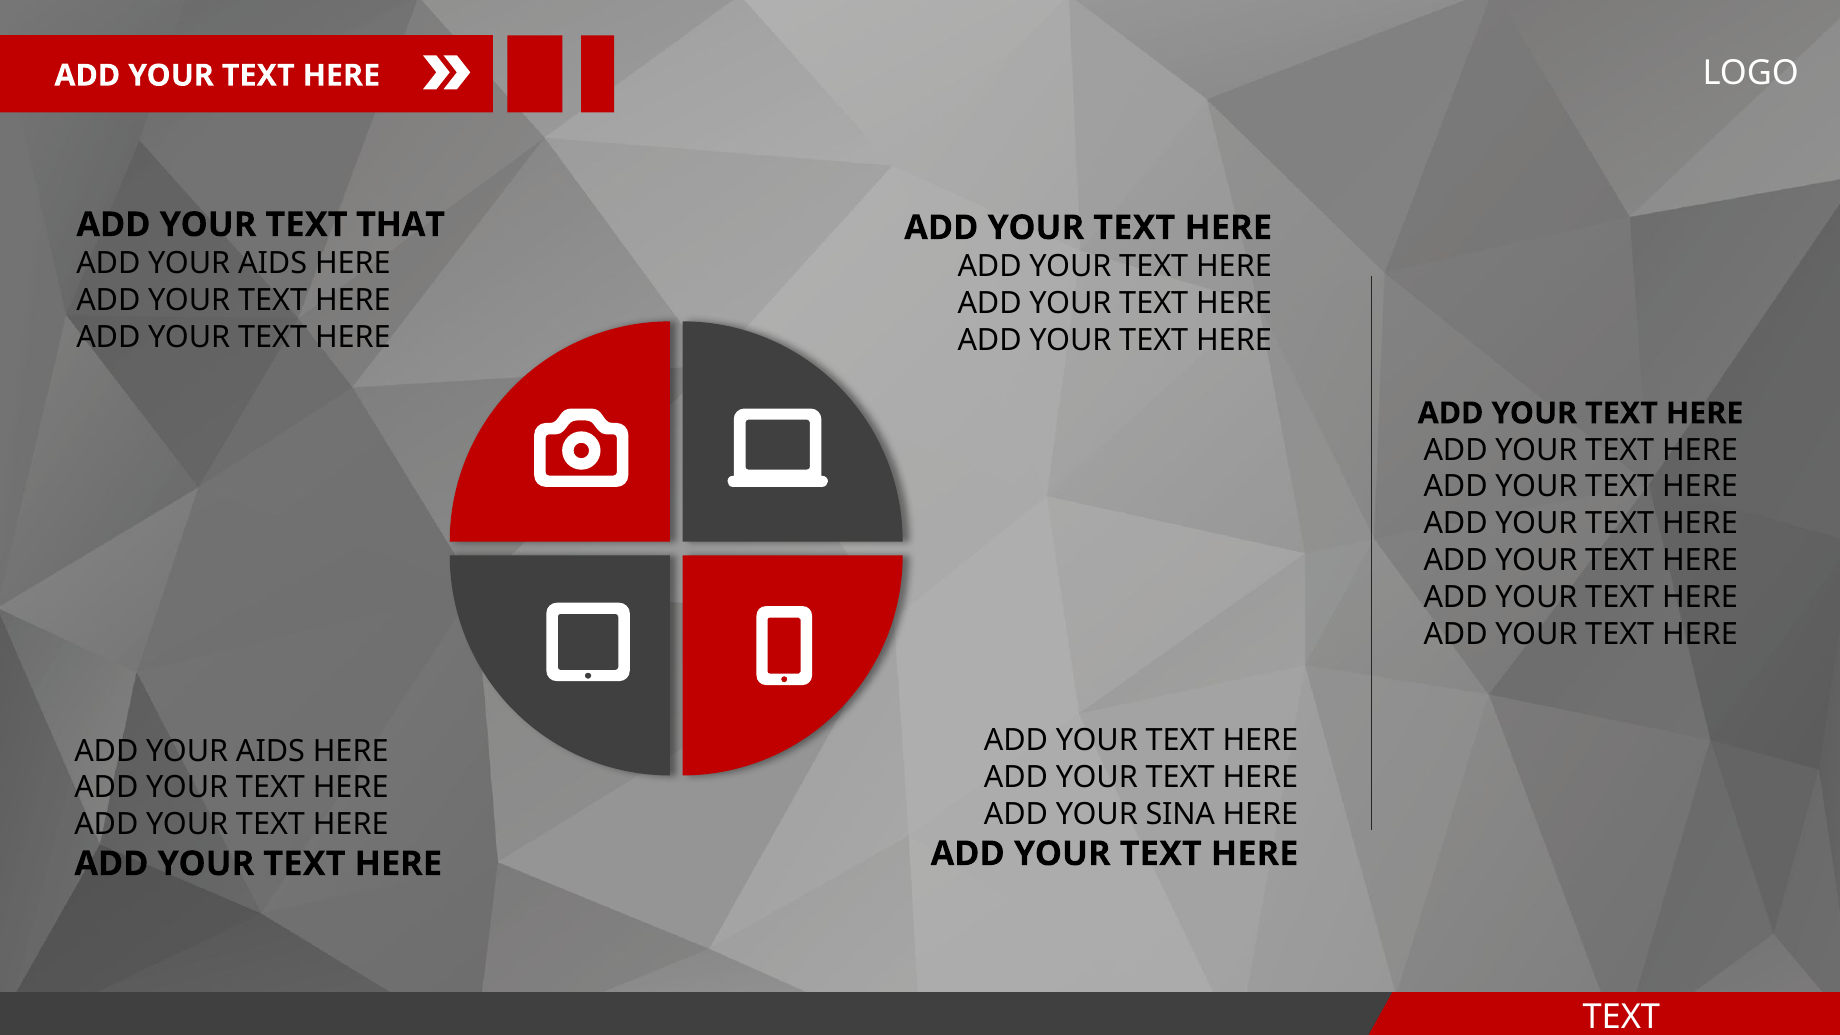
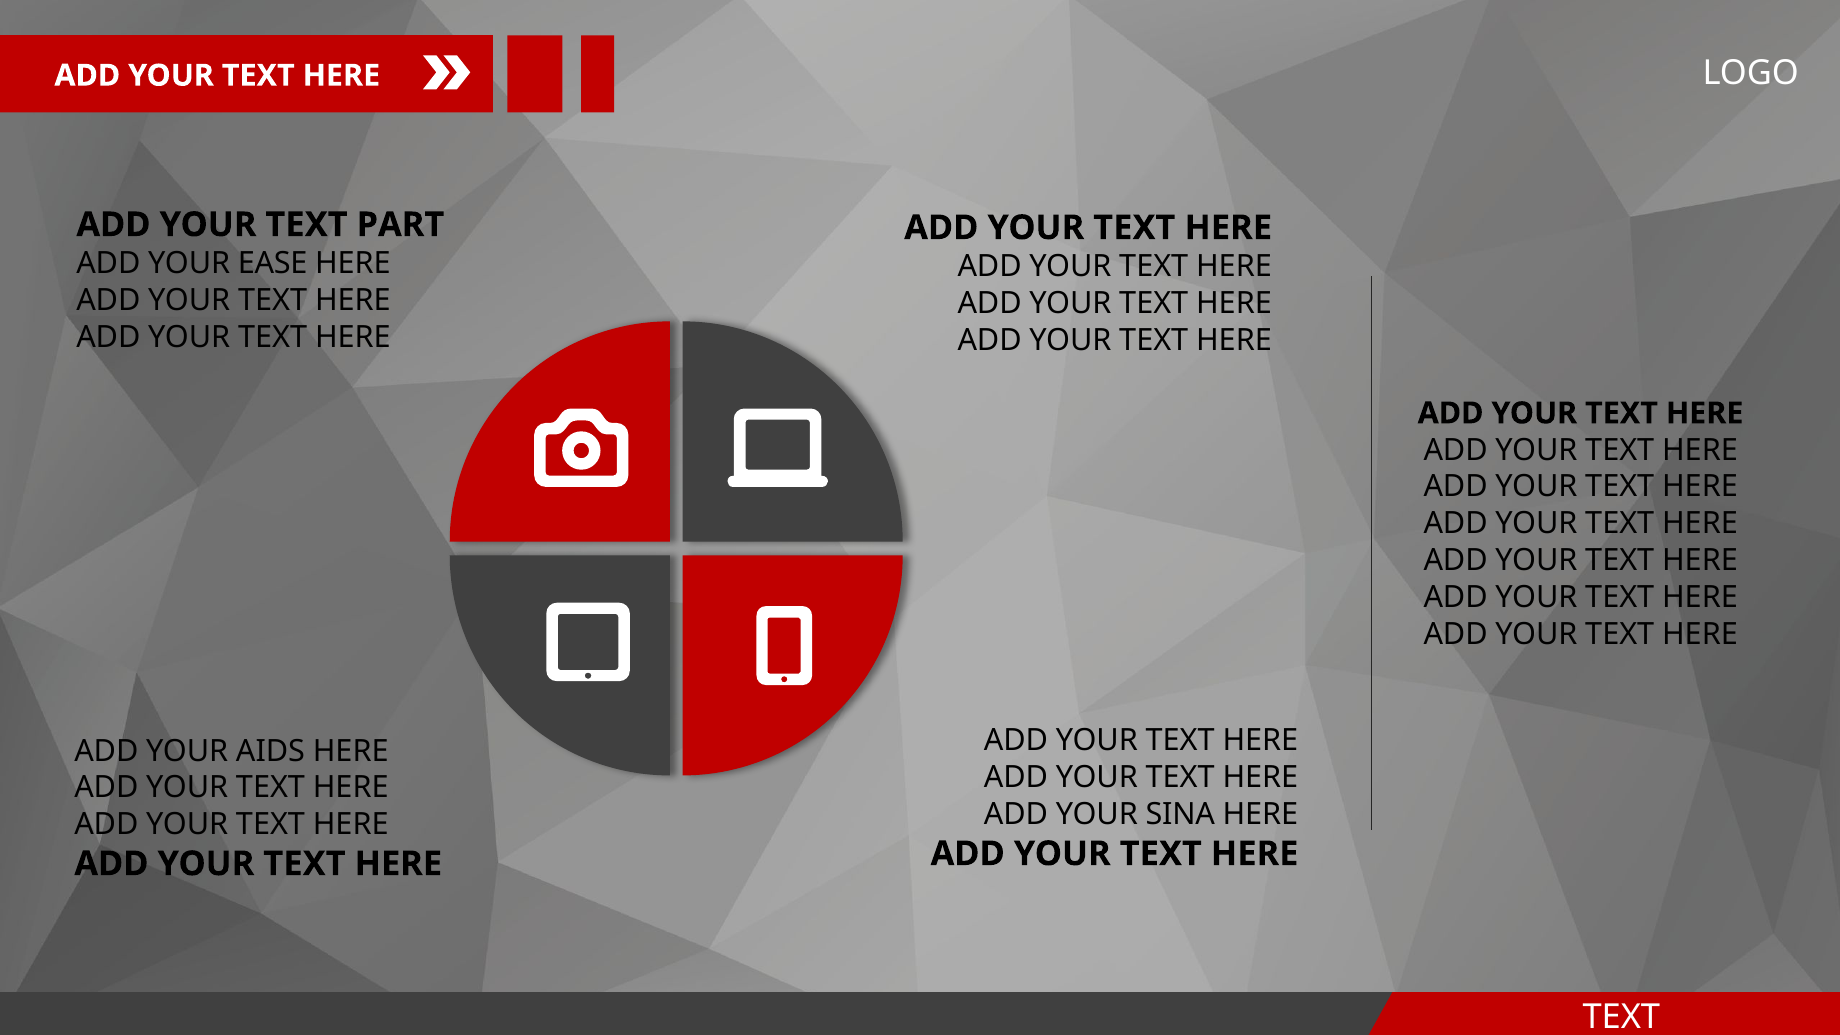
THAT: THAT -> PART
AIDS at (273, 264): AIDS -> EASE
